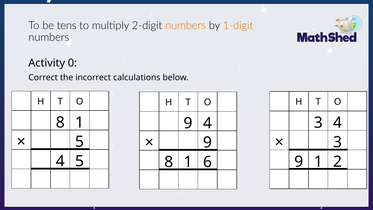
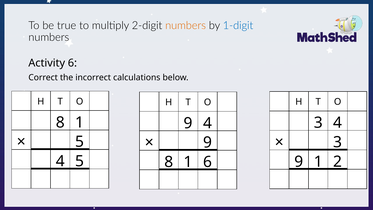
tens: tens -> true
1-digit colour: orange -> blue
Activity 0: 0 -> 6
